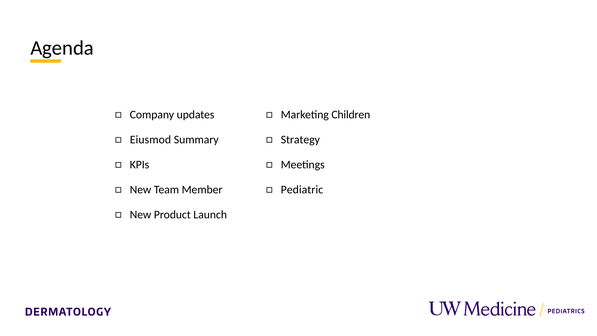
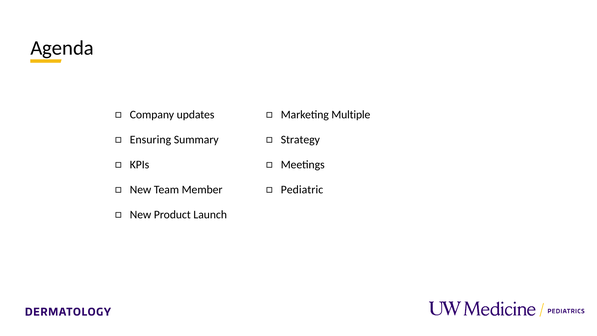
Children: Children -> Multiple
Eiusmod: Eiusmod -> Ensuring
